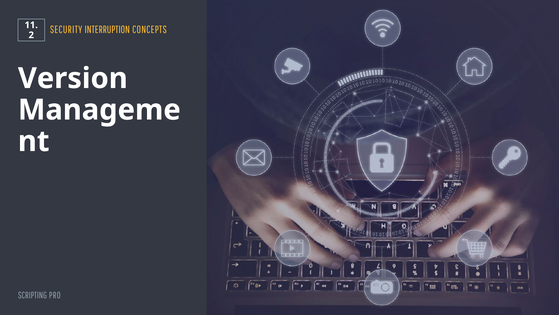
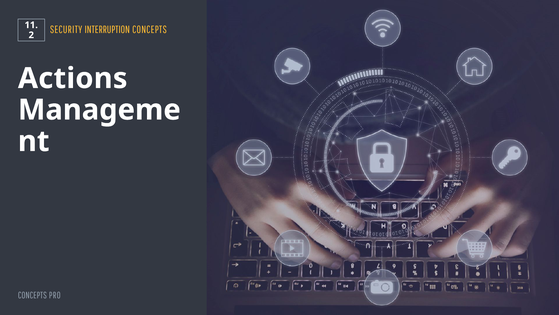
Version: Version -> Actions
SCRIPTING at (32, 295): SCRIPTING -> CONCEPTS
